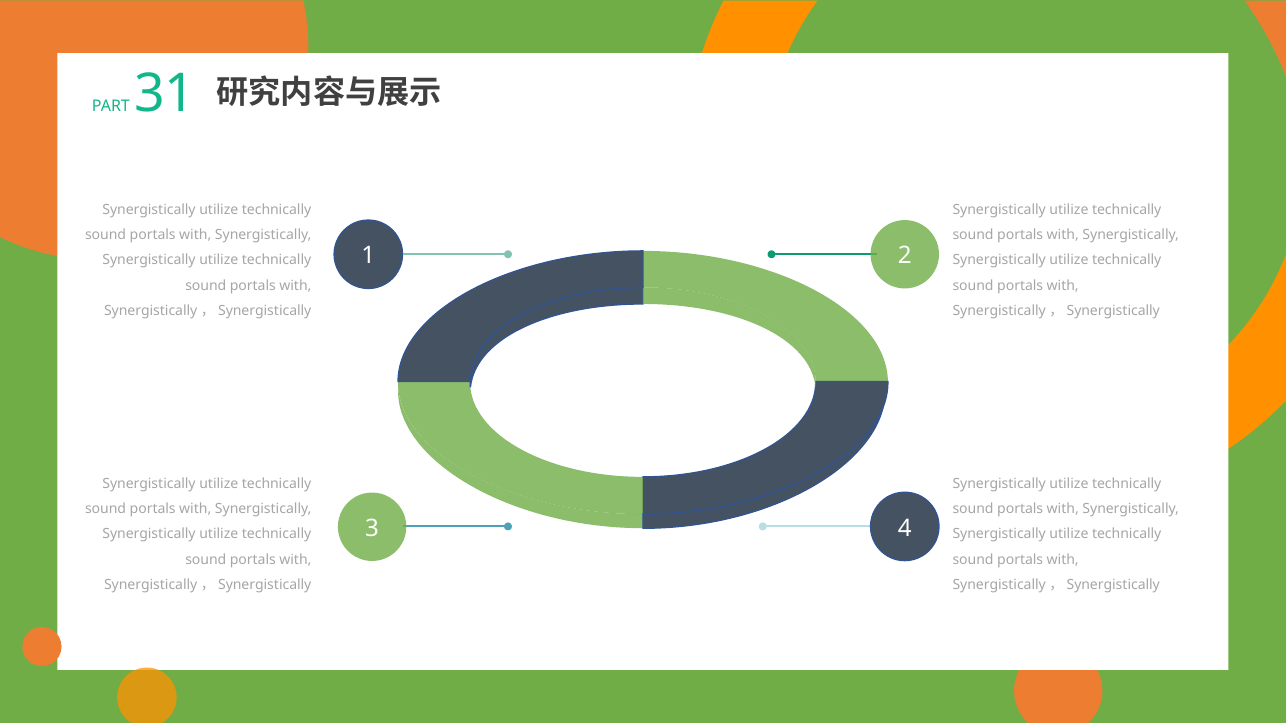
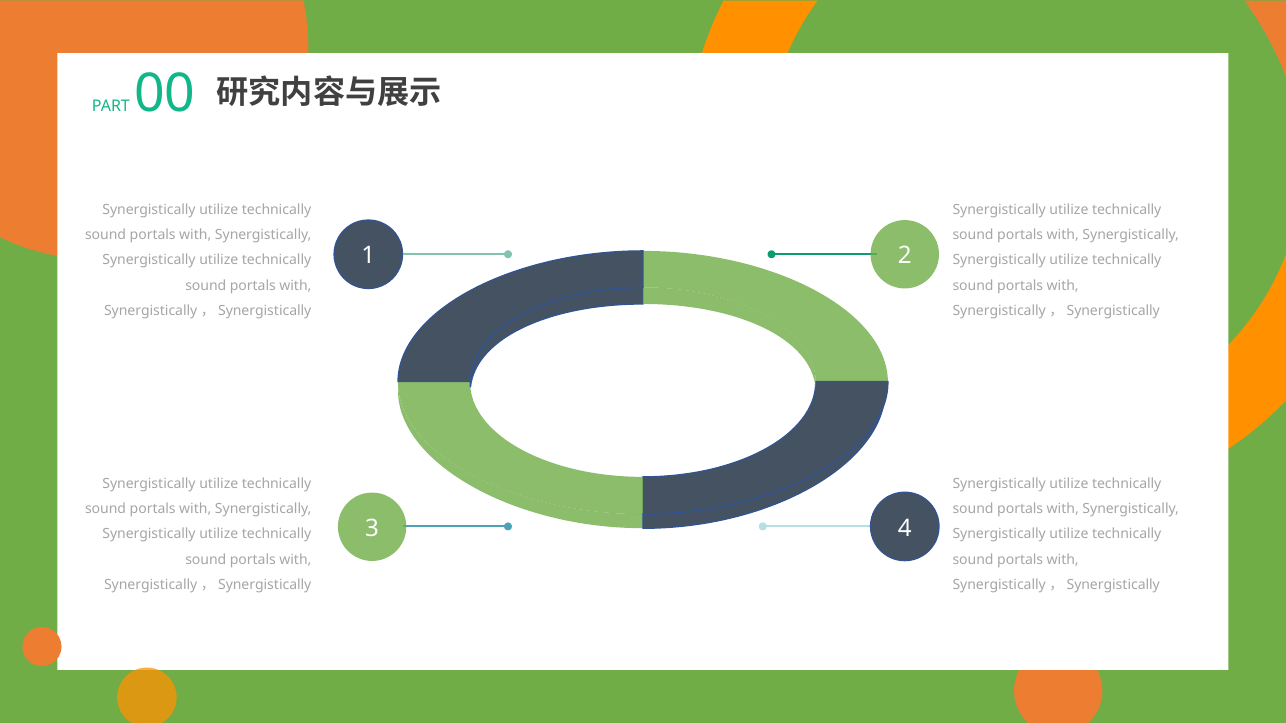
31: 31 -> 00
